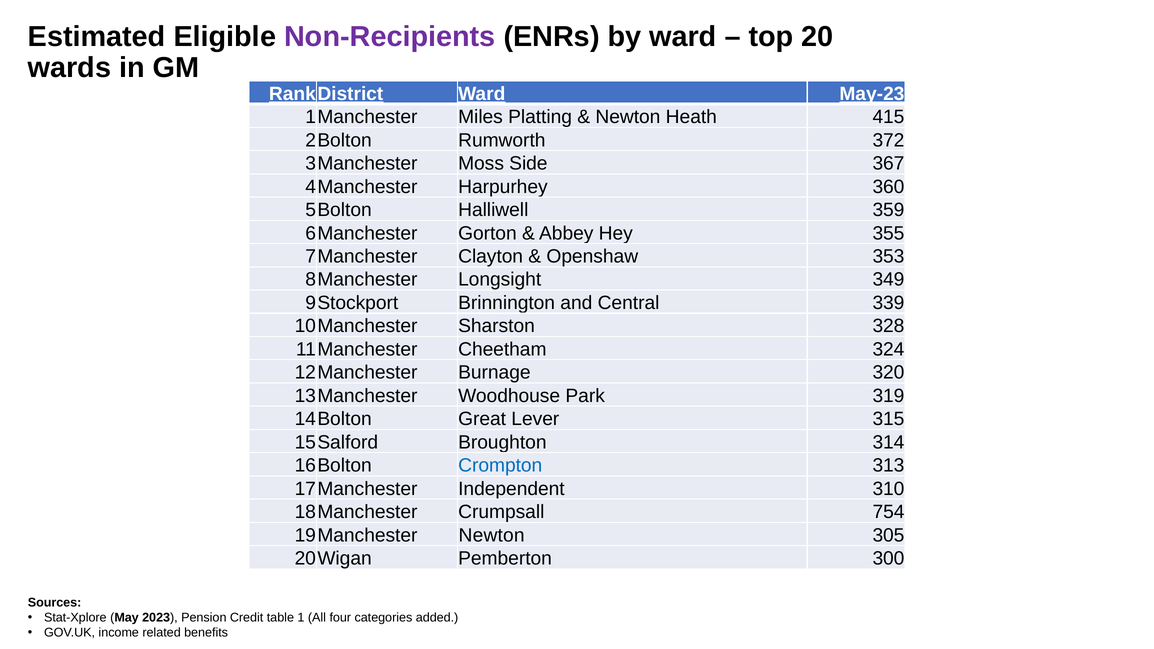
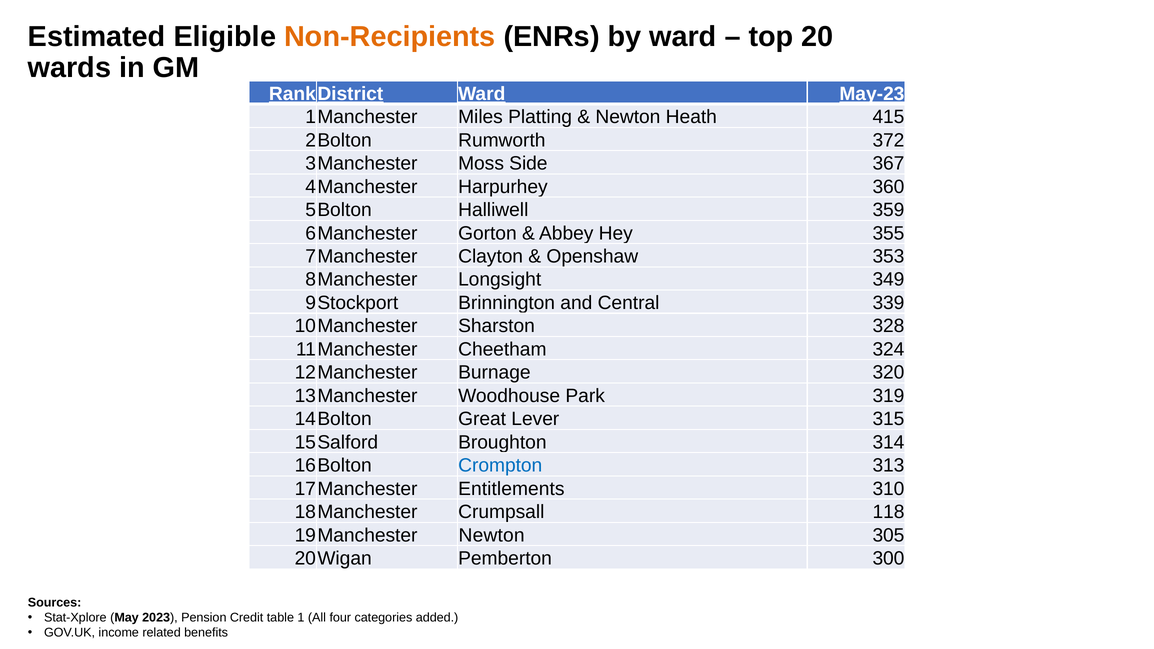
Non-Recipients colour: purple -> orange
Independent: Independent -> Entitlements
754: 754 -> 118
